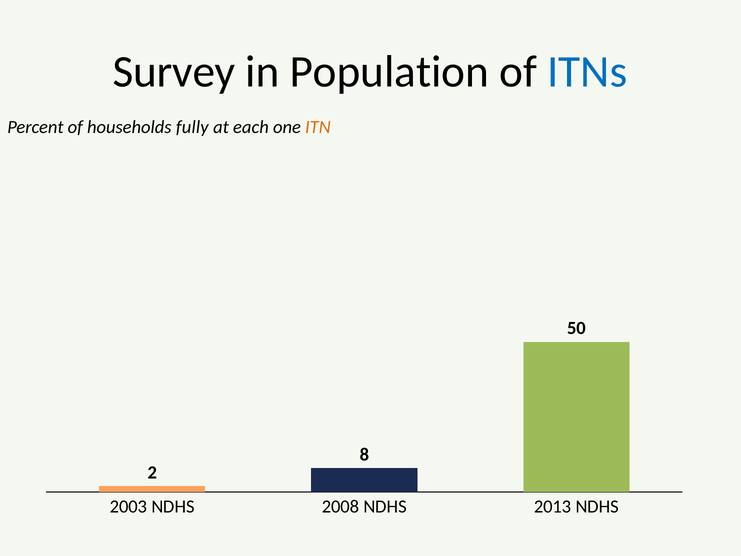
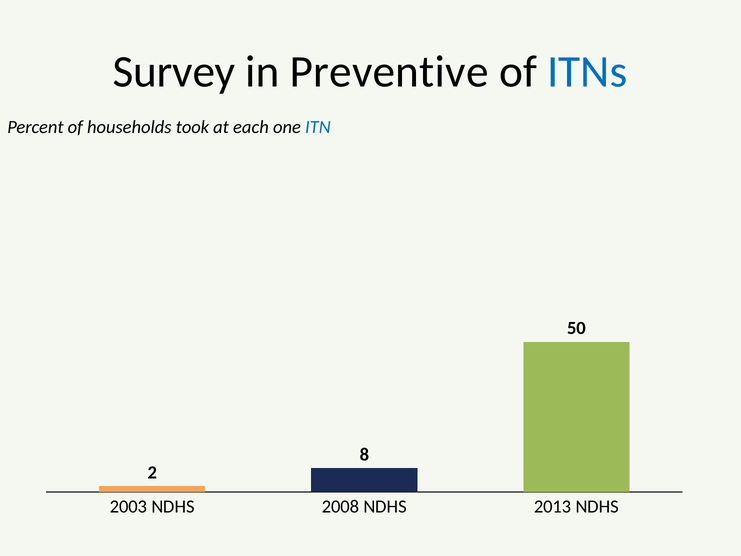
Population: Population -> Preventive
fully: fully -> took
ITN colour: orange -> blue
